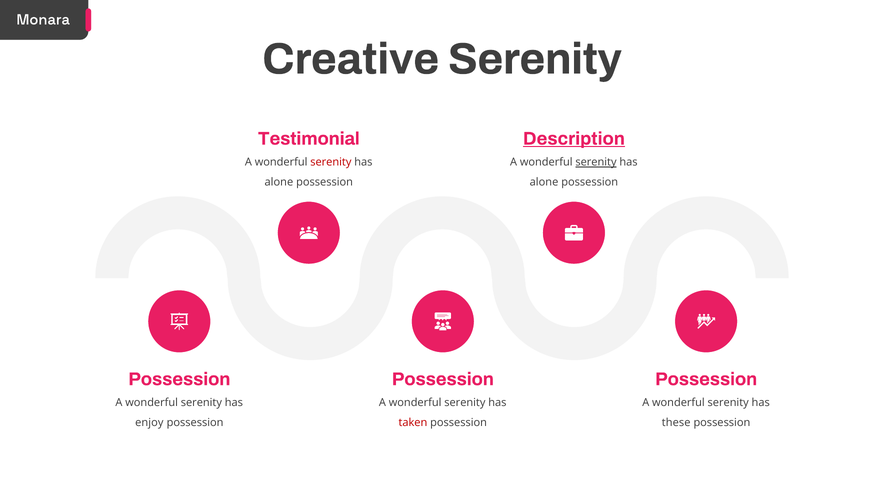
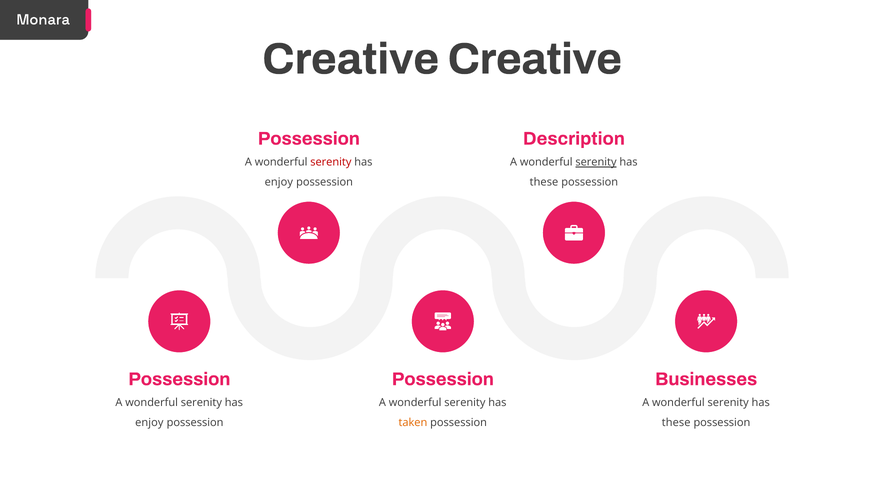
Creative Serenity: Serenity -> Creative
Testimonial at (309, 139): Testimonial -> Possession
Description underline: present -> none
alone at (279, 182): alone -> enjoy
alone at (544, 182): alone -> these
Possession at (706, 379): Possession -> Businesses
taken colour: red -> orange
